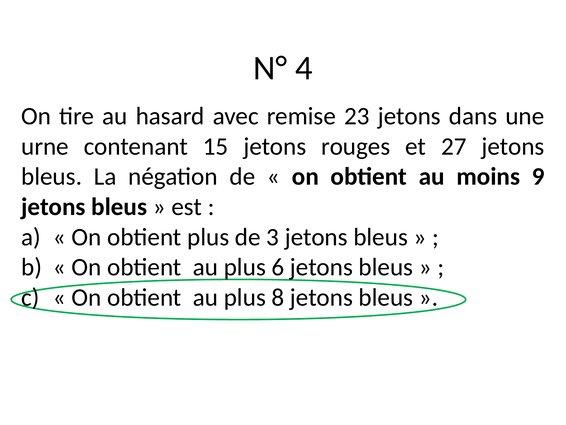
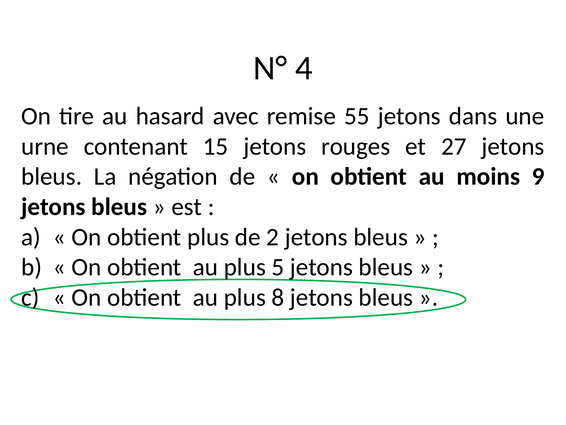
23: 23 -> 55
3: 3 -> 2
6: 6 -> 5
